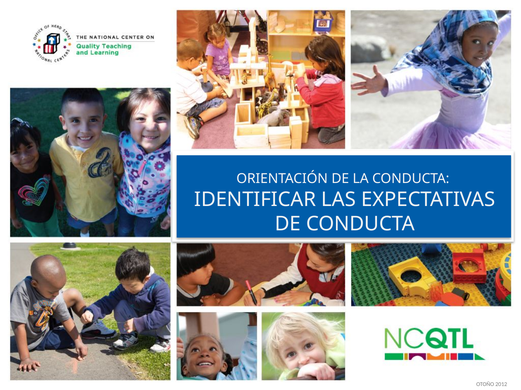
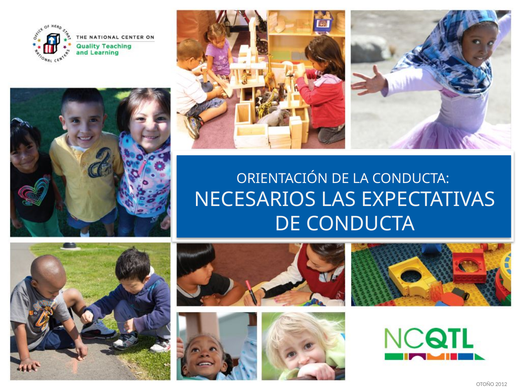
IDENTIFICAR: IDENTIFICAR -> NECESARIOS
